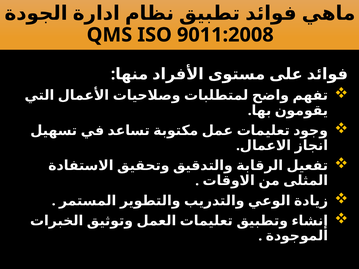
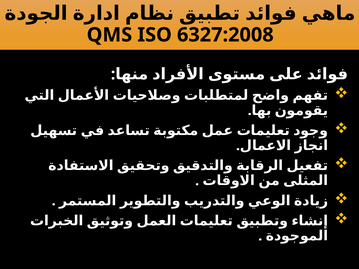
9011:2008: 9011:2008 -> 6327:2008
